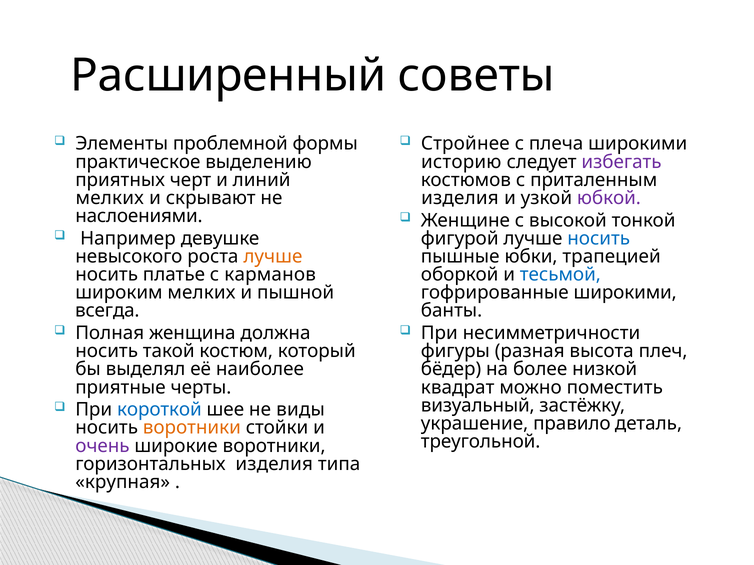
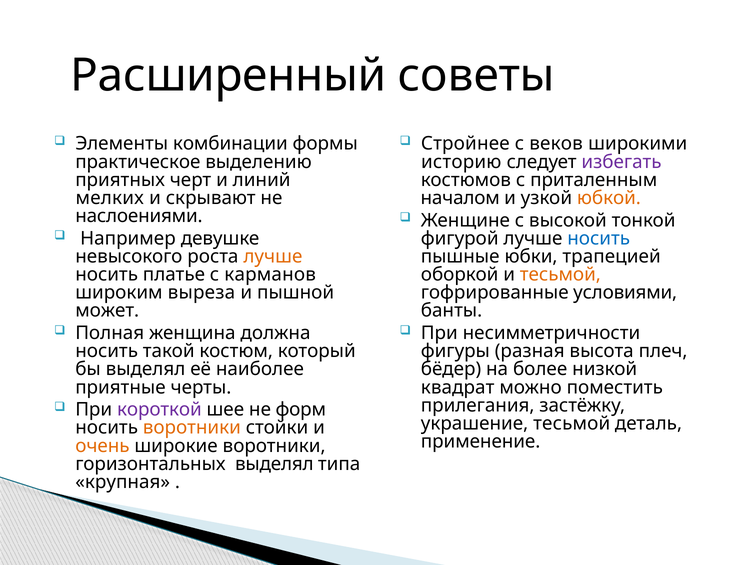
проблемной: проблемной -> комбинации
плеча: плеча -> веков
изделия at (460, 198): изделия -> началом
юбкой colour: purple -> orange
тесьмой at (560, 275) colour: blue -> orange
широким мелких: мелких -> выреза
гофрированные широкими: широкими -> условиями
всегда: всегда -> может
визуальный: визуальный -> прилегания
короткой colour: blue -> purple
виды: виды -> форм
украшение правило: правило -> тесьмой
треугольной: треугольной -> применение
очень colour: purple -> orange
горизонтальных изделия: изделия -> выделял
